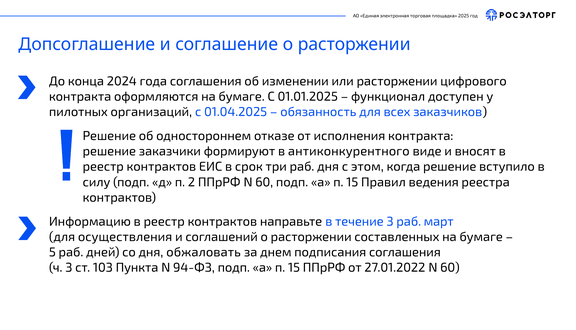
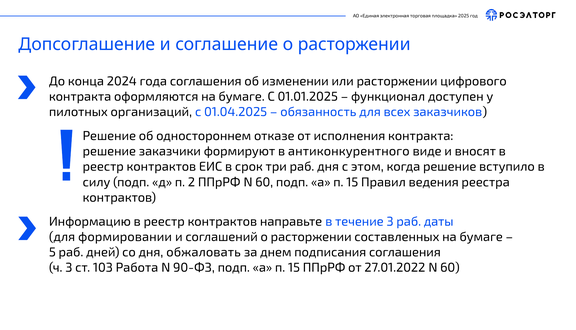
март: март -> даты
осуществления: осуществления -> формировании
Пункта: Пункта -> Работа
94-ФЗ: 94-ФЗ -> 90-ФЗ
